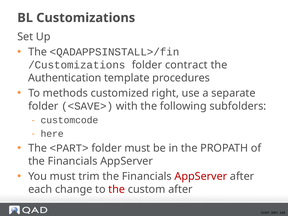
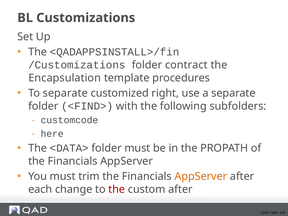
Authentication: Authentication -> Encapsulation
To methods: methods -> separate
<SAVE>: <SAVE> -> <FIND>
<PART>: <PART> -> <DATA>
AppServer at (201, 176) colour: red -> orange
